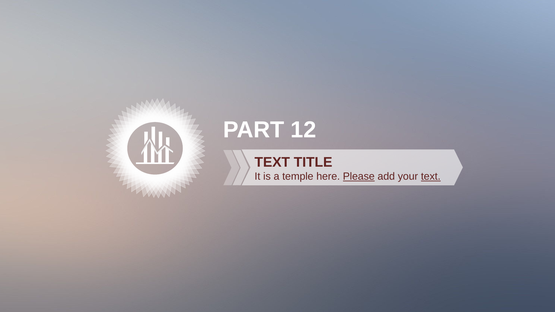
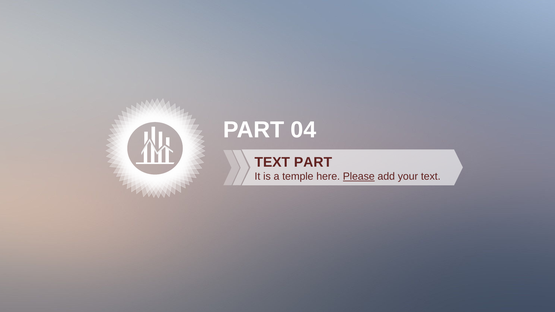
12: 12 -> 04
TEXT TITLE: TITLE -> PART
text at (431, 177) underline: present -> none
